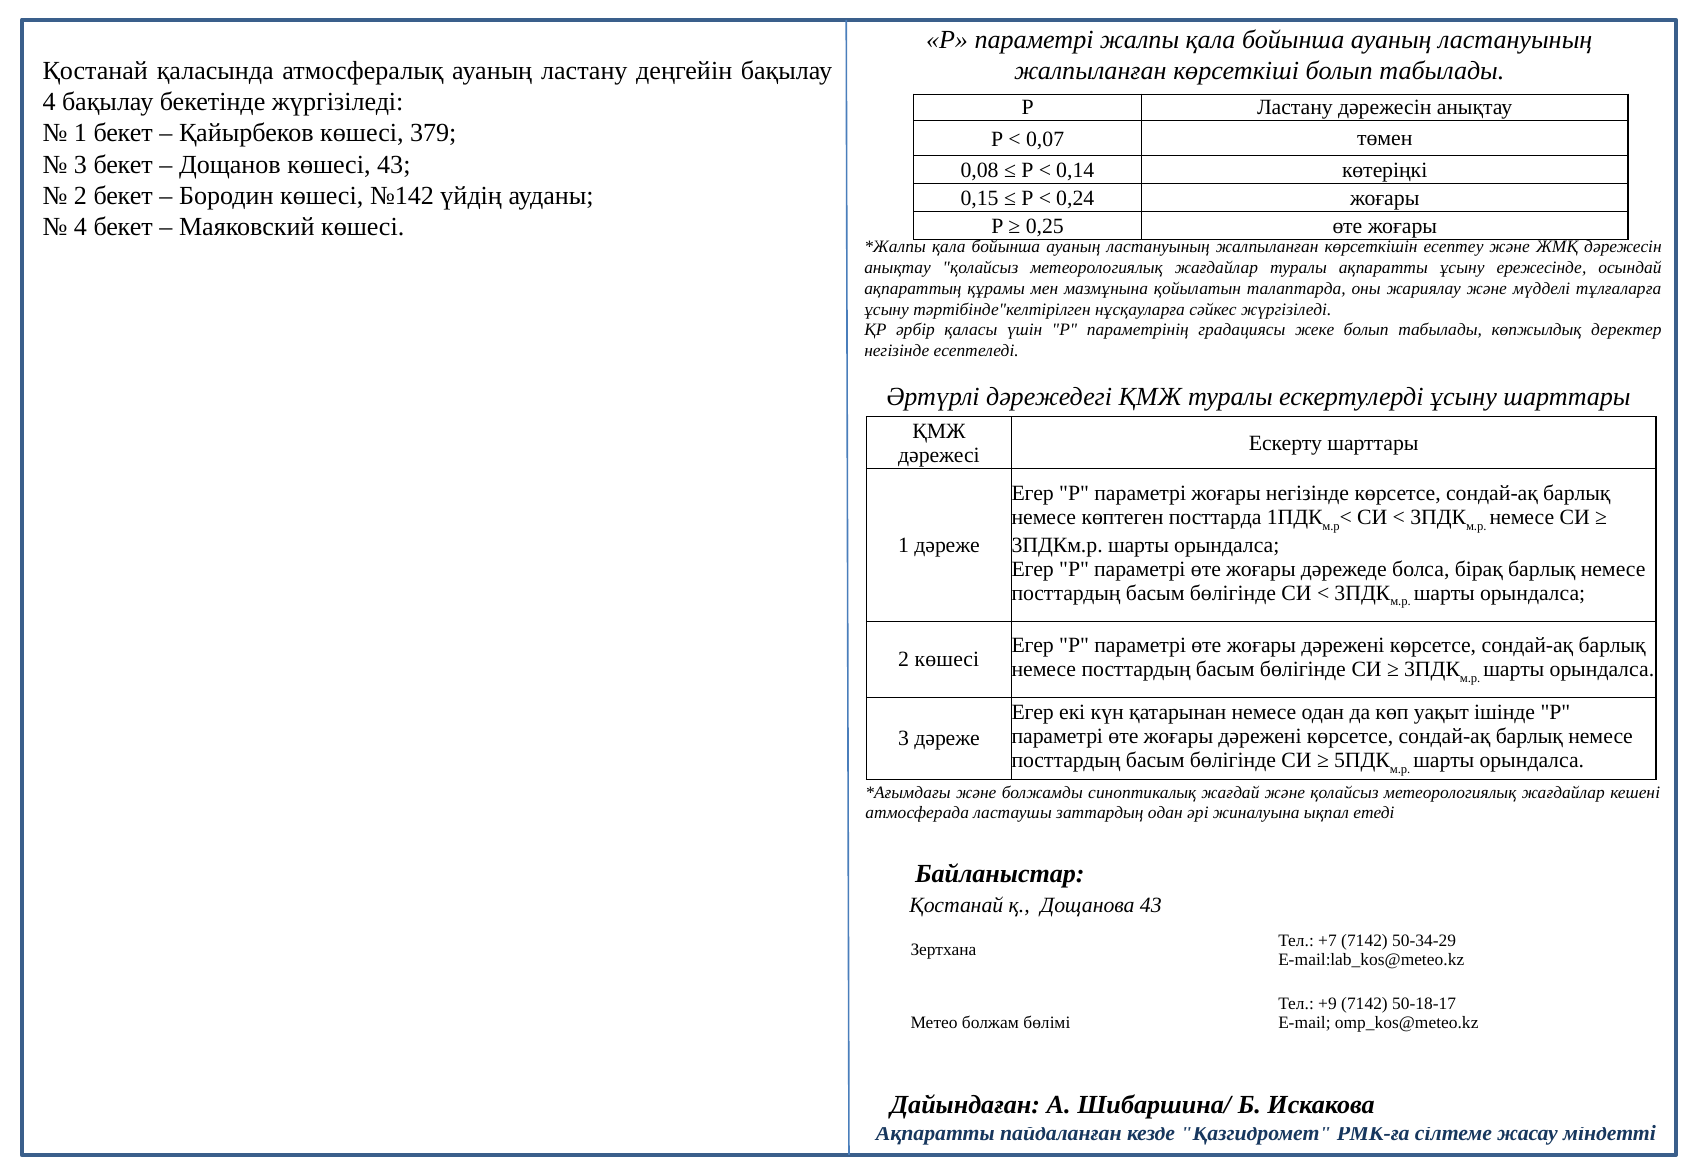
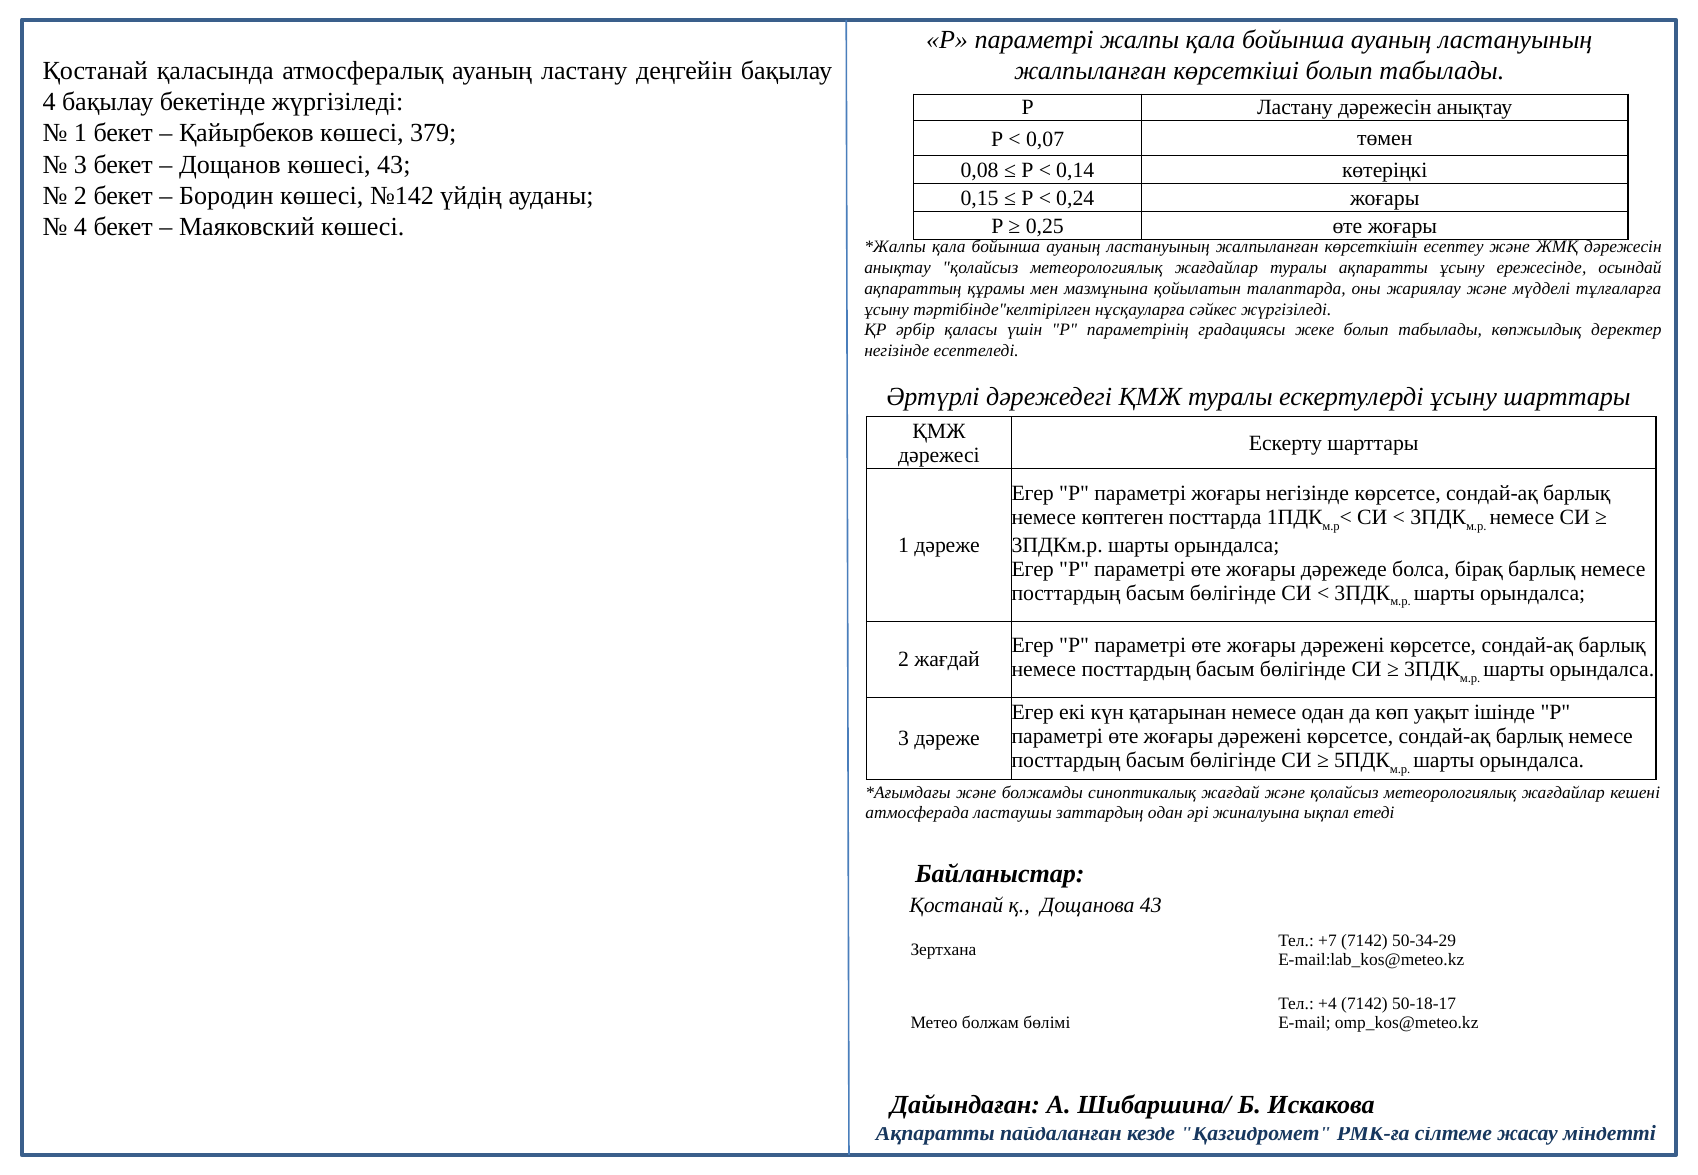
2 көшесі: көшесі -> жағдай
+9: +9 -> +4
